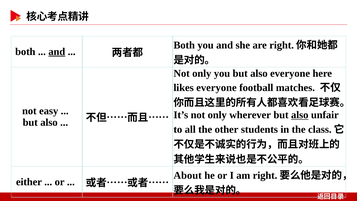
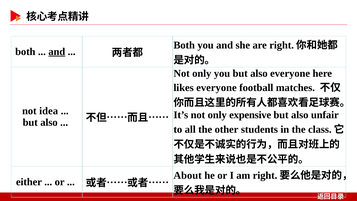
easy: easy -> idea
wherever: wherever -> expensive
also at (300, 115) underline: present -> none
